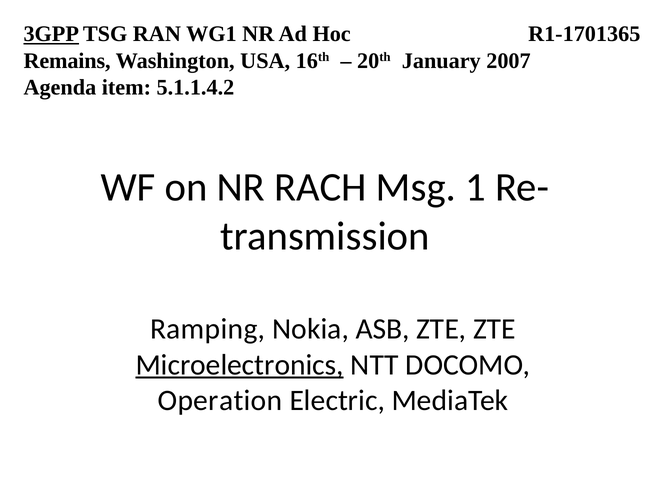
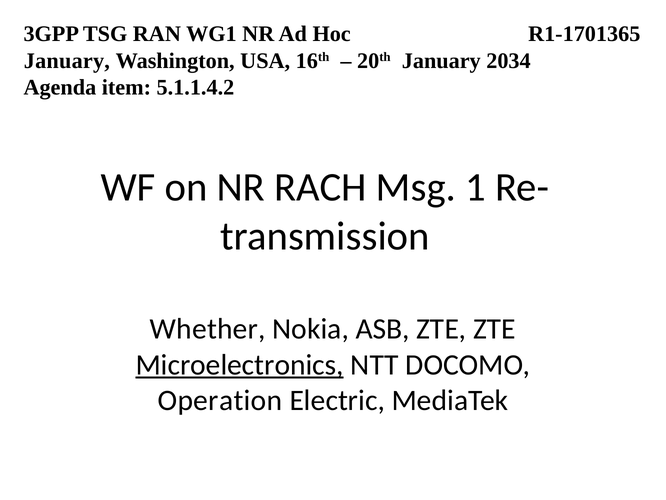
3GPP underline: present -> none
Remains at (67, 61): Remains -> January
2007: 2007 -> 2034
Ramping: Ramping -> Whether
